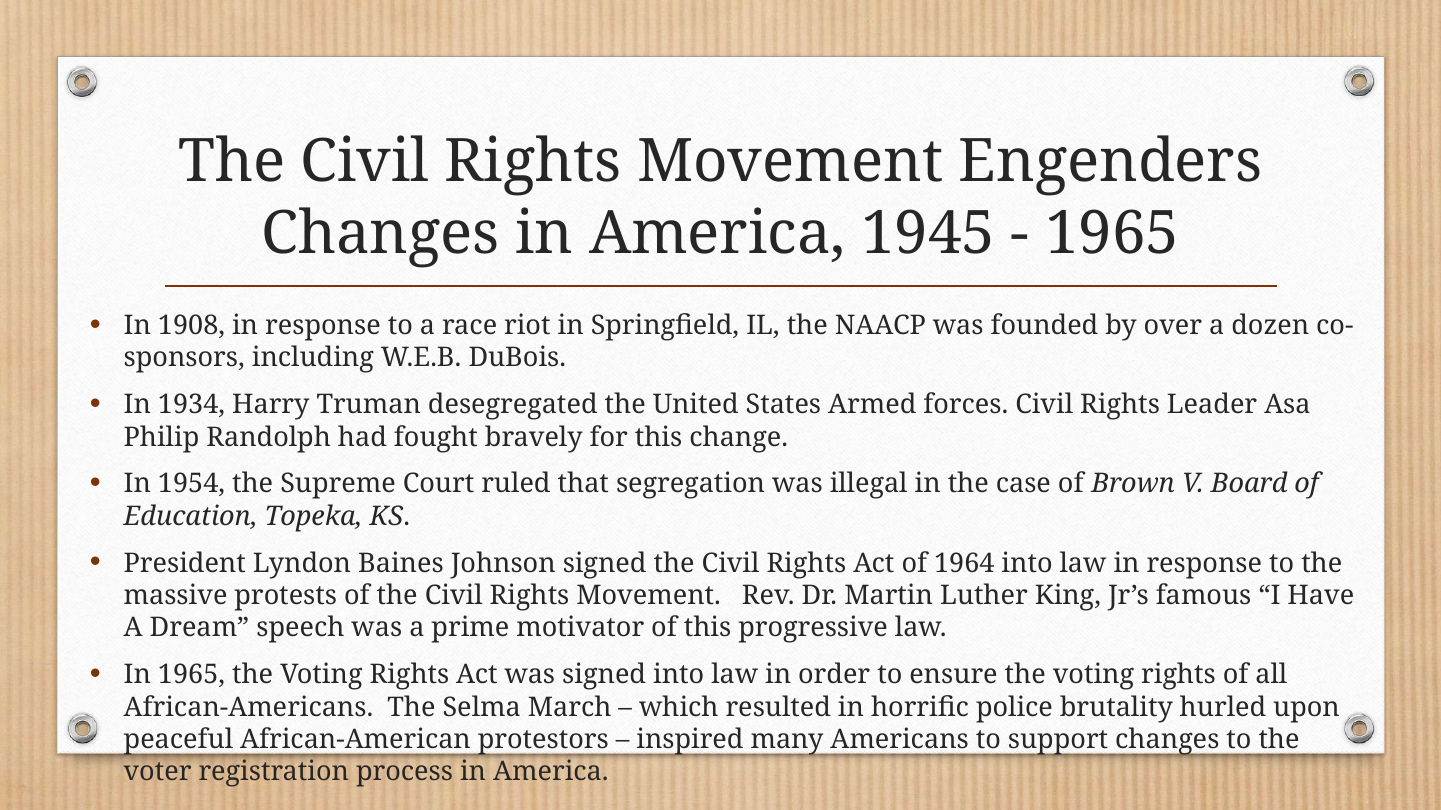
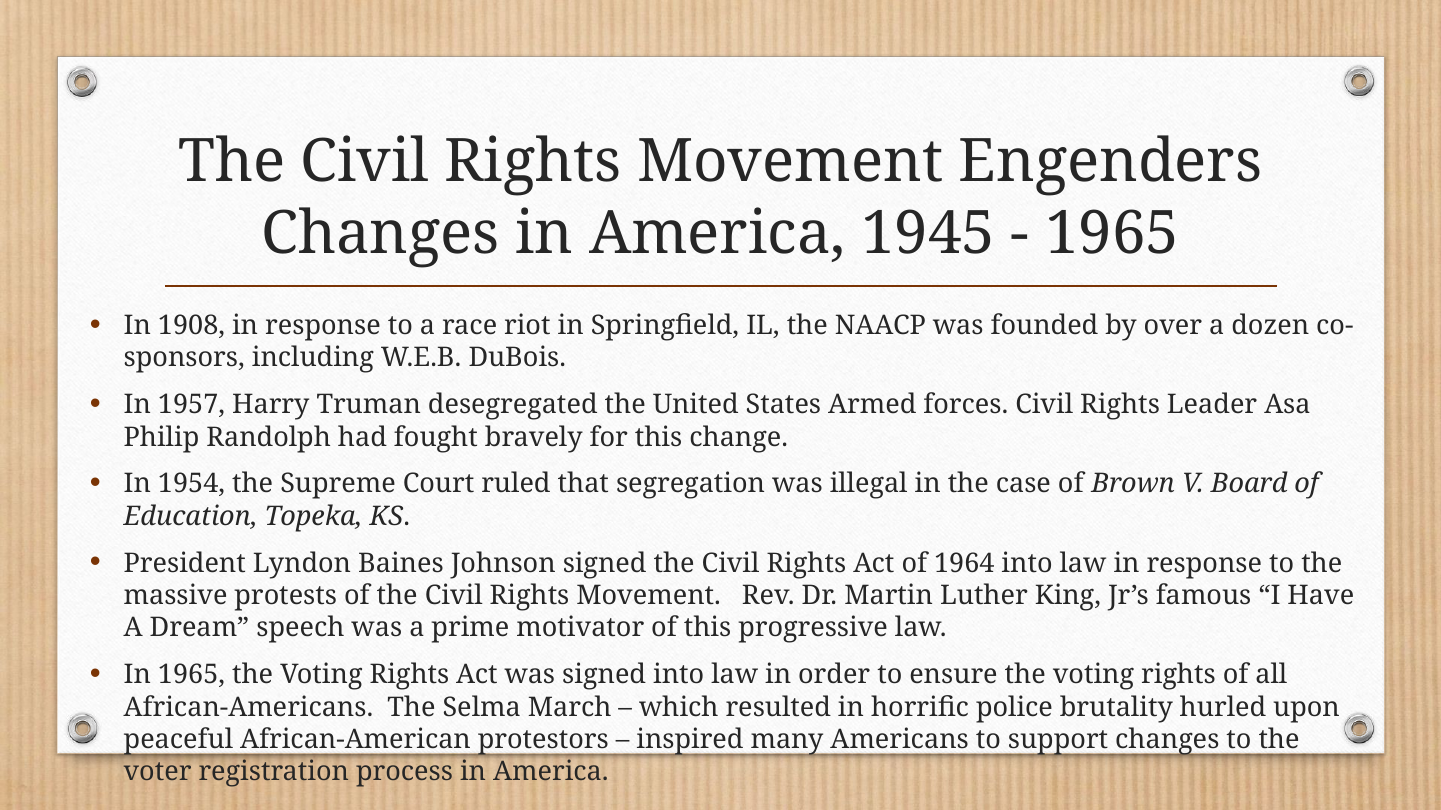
1934: 1934 -> 1957
